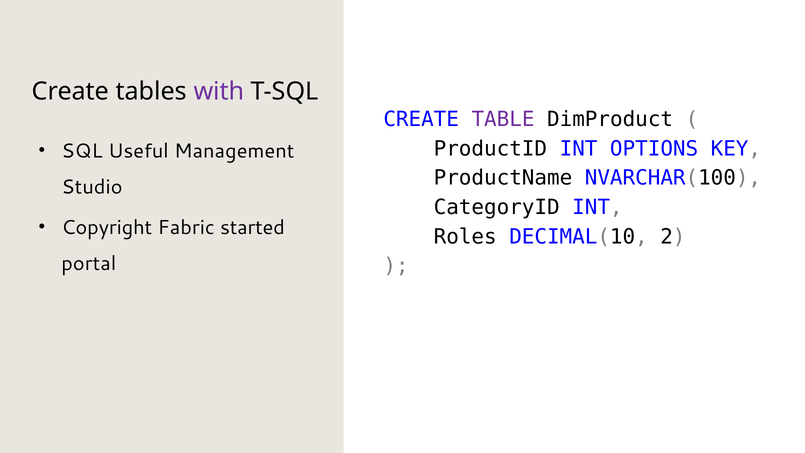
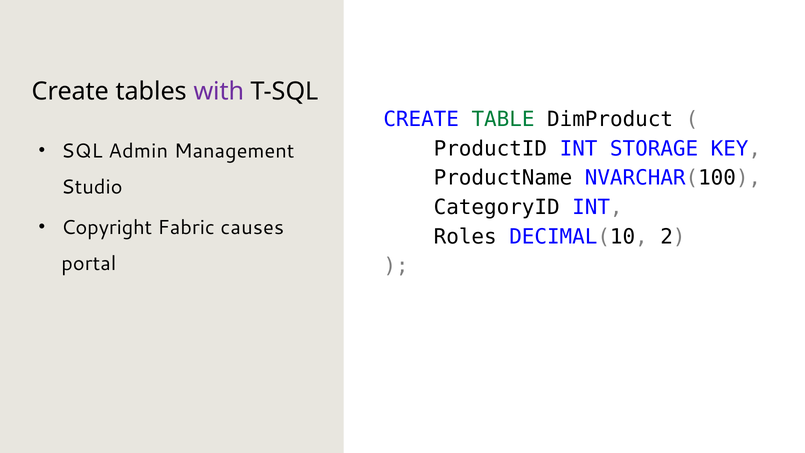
TABLE colour: purple -> green
OPTIONS: OPTIONS -> STORAGE
Useful: Useful -> Admin
started: started -> causes
